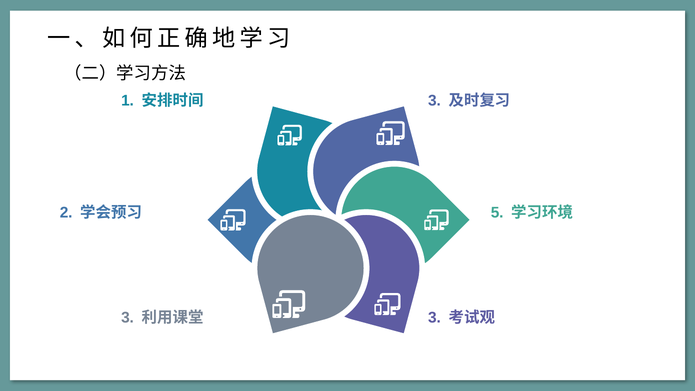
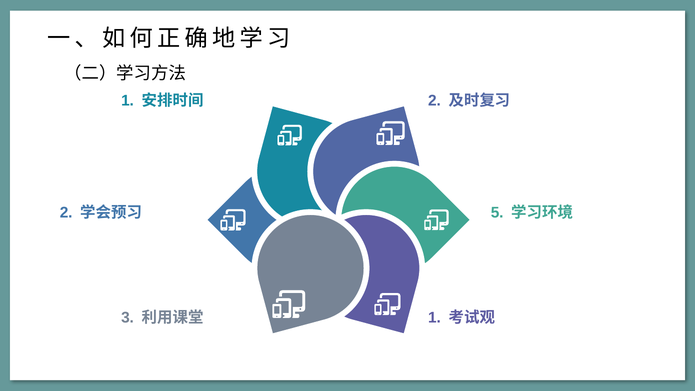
3 at (435, 101): 3 -> 2
3 at (435, 318): 3 -> 1
